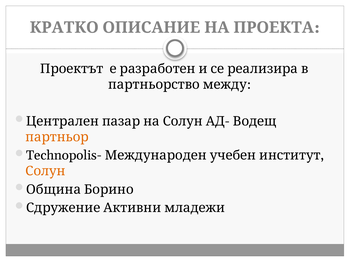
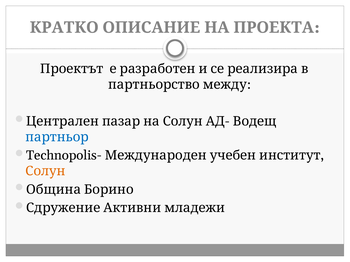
партньор colour: orange -> blue
